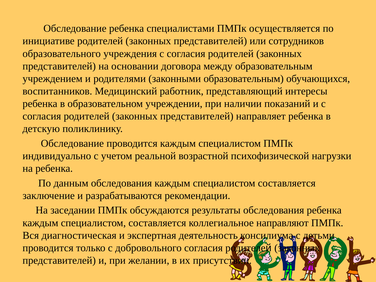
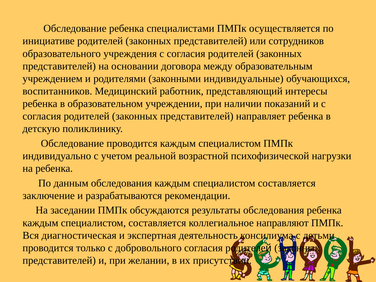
законными образовательным: образовательным -> индивидуальные
